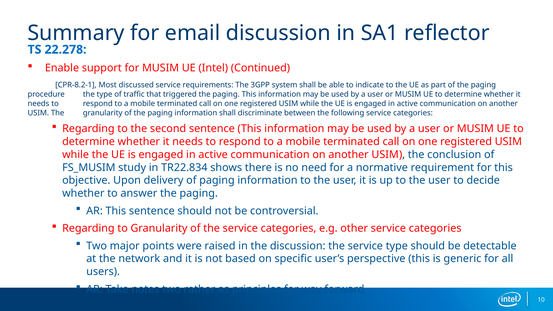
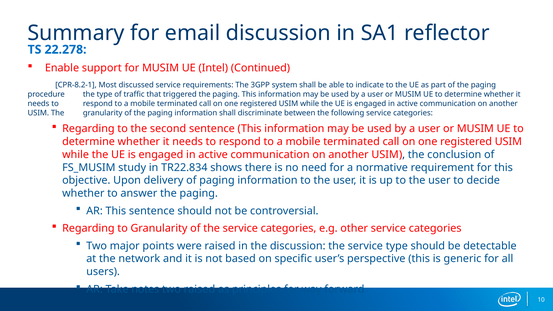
two rather: rather -> raised
